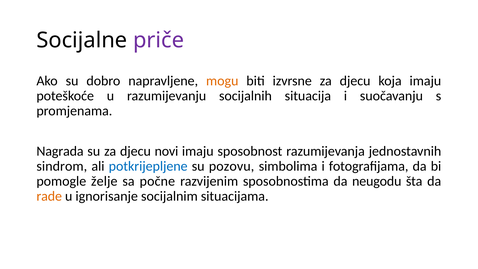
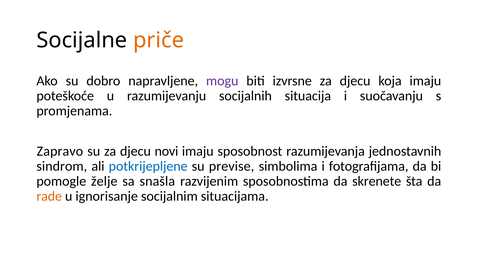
priče colour: purple -> orange
mogu colour: orange -> purple
Nagrada: Nagrada -> Zapravo
pozovu: pozovu -> previse
počne: počne -> snašla
neugodu: neugodu -> skrenete
